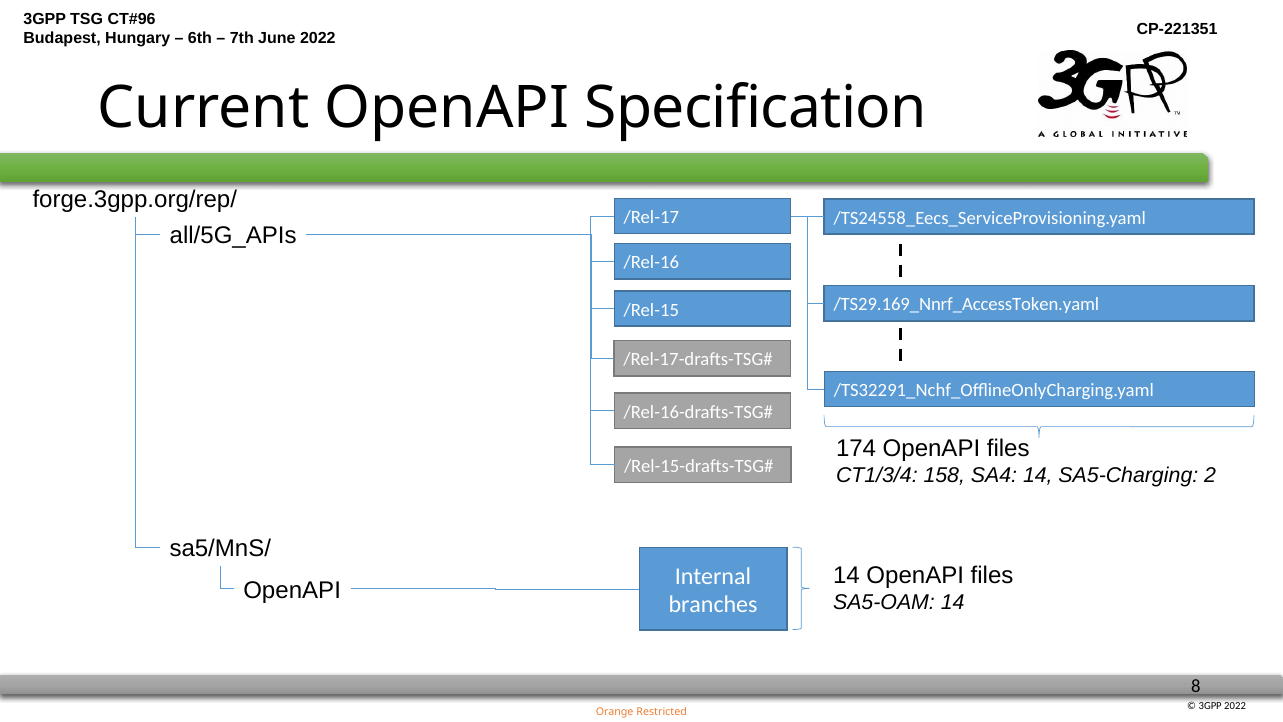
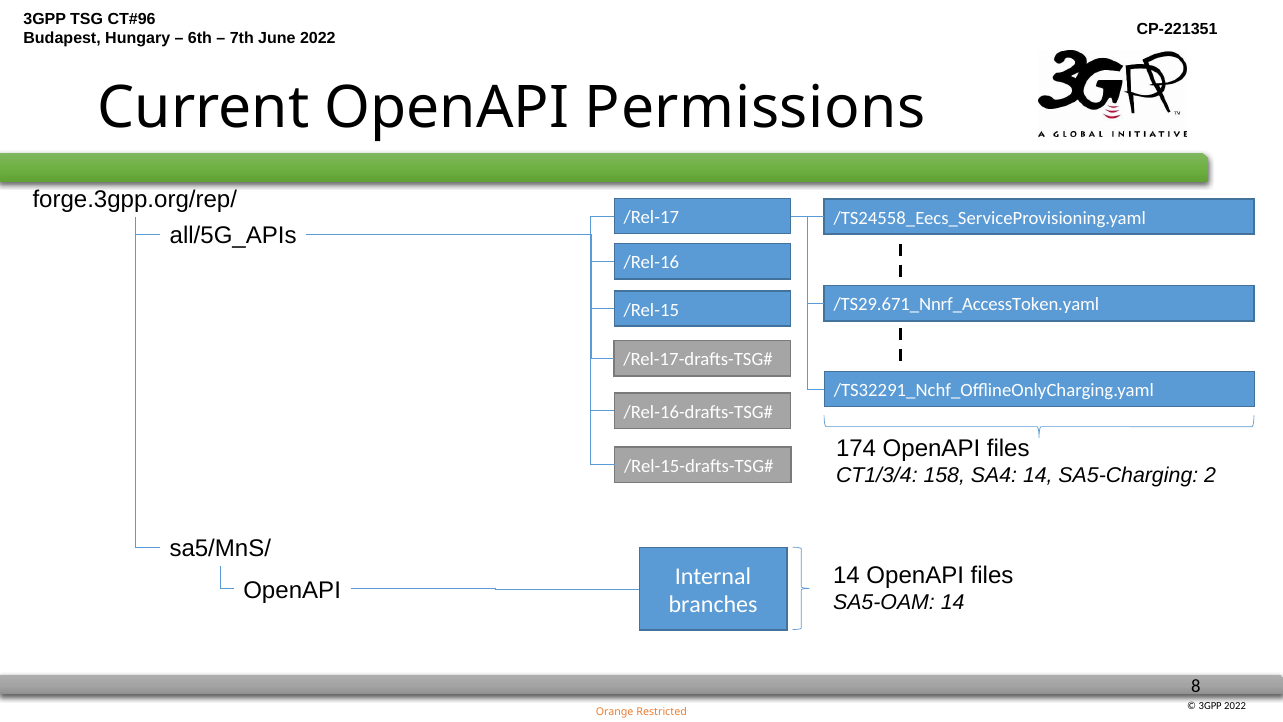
Specification: Specification -> Permissions
/TS29.169_Nnrf_AccessToken.yaml: /TS29.169_Nnrf_AccessToken.yaml -> /TS29.671_Nnrf_AccessToken.yaml
